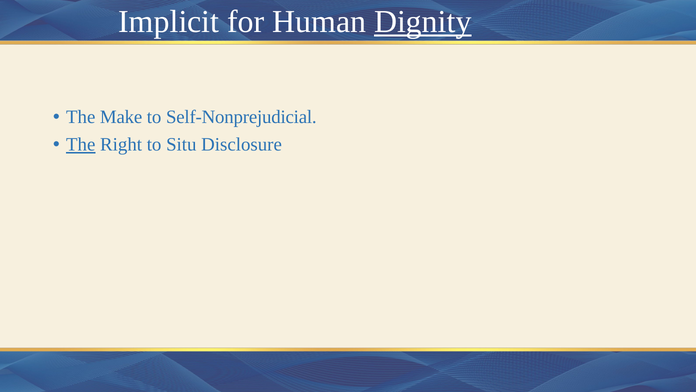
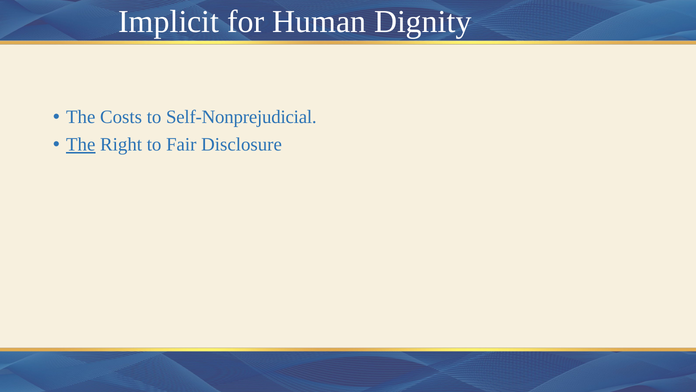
Dignity underline: present -> none
Make: Make -> Costs
Situ: Situ -> Fair
